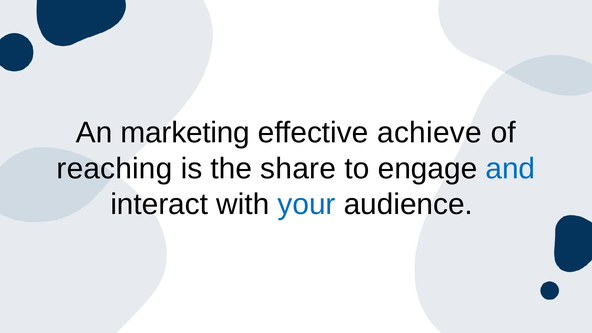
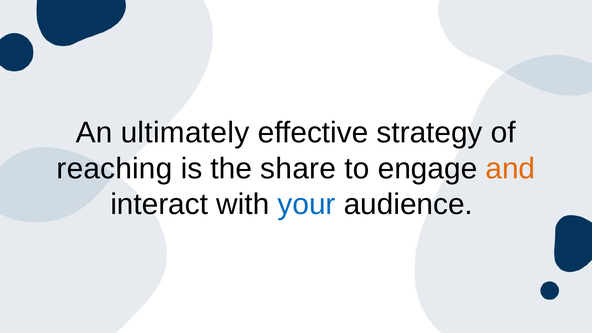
marketing: marketing -> ultimately
achieve: achieve -> strategy
and colour: blue -> orange
